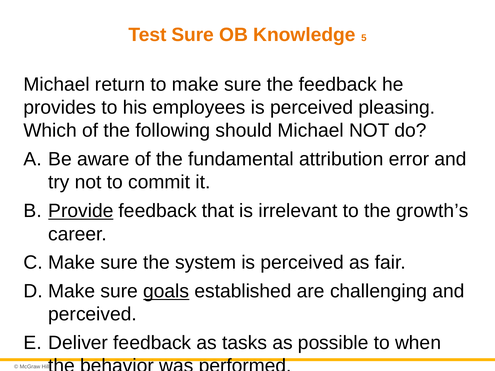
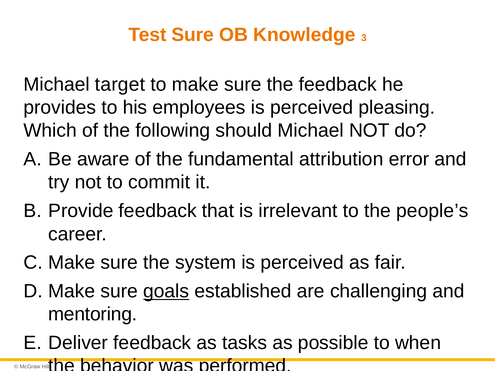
5: 5 -> 3
return: return -> target
Provide underline: present -> none
growth’s: growth’s -> people’s
perceived at (93, 314): perceived -> mentoring
